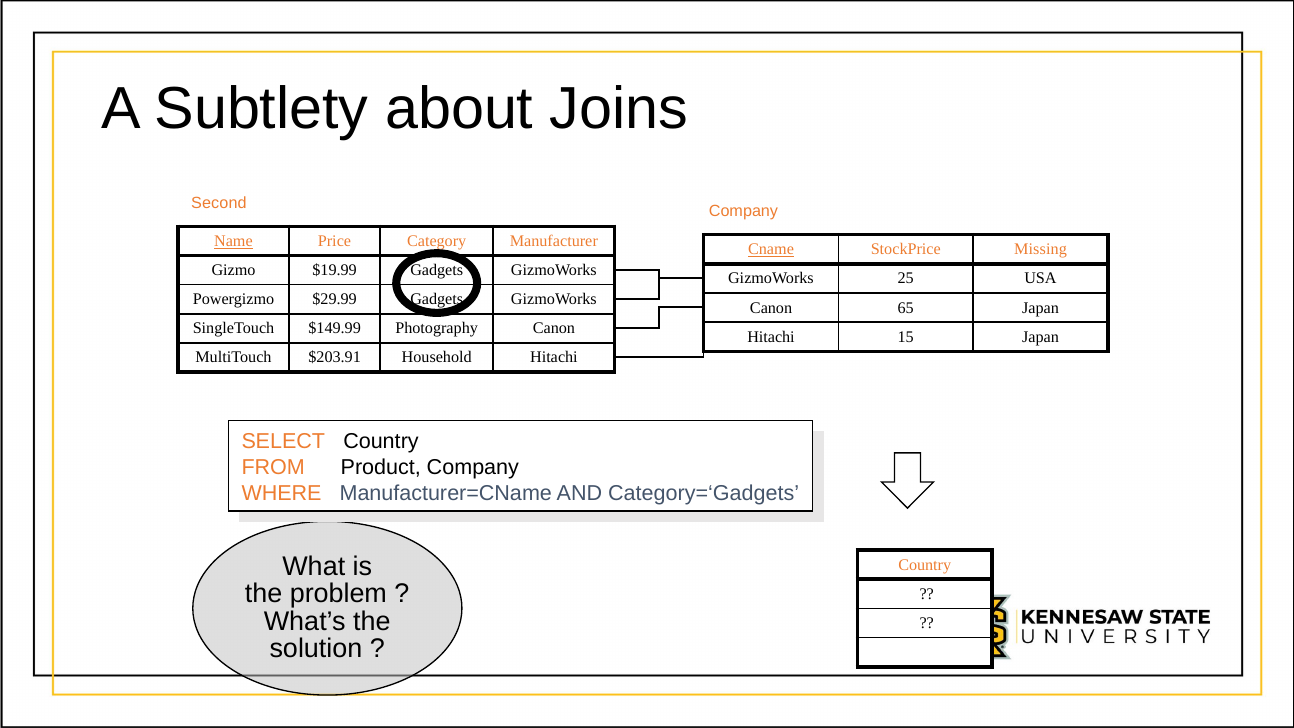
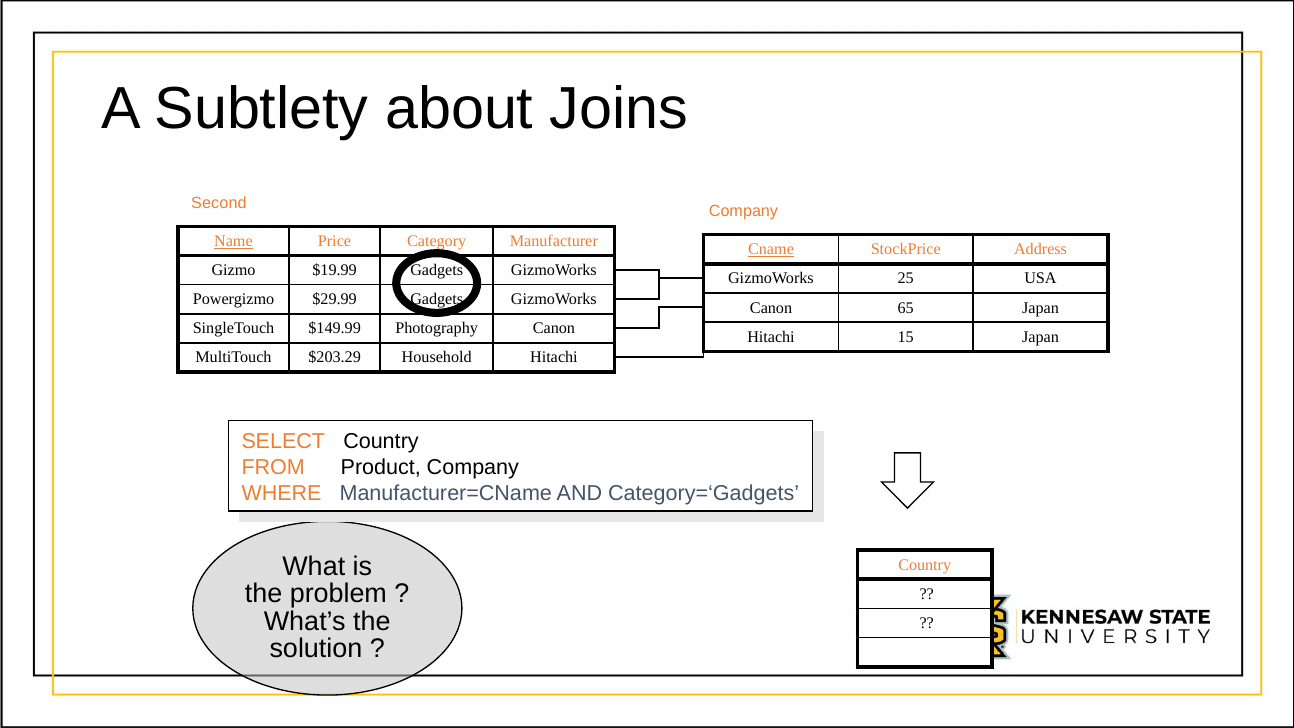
Missing: Missing -> Address
$203.91: $203.91 -> $203.29
